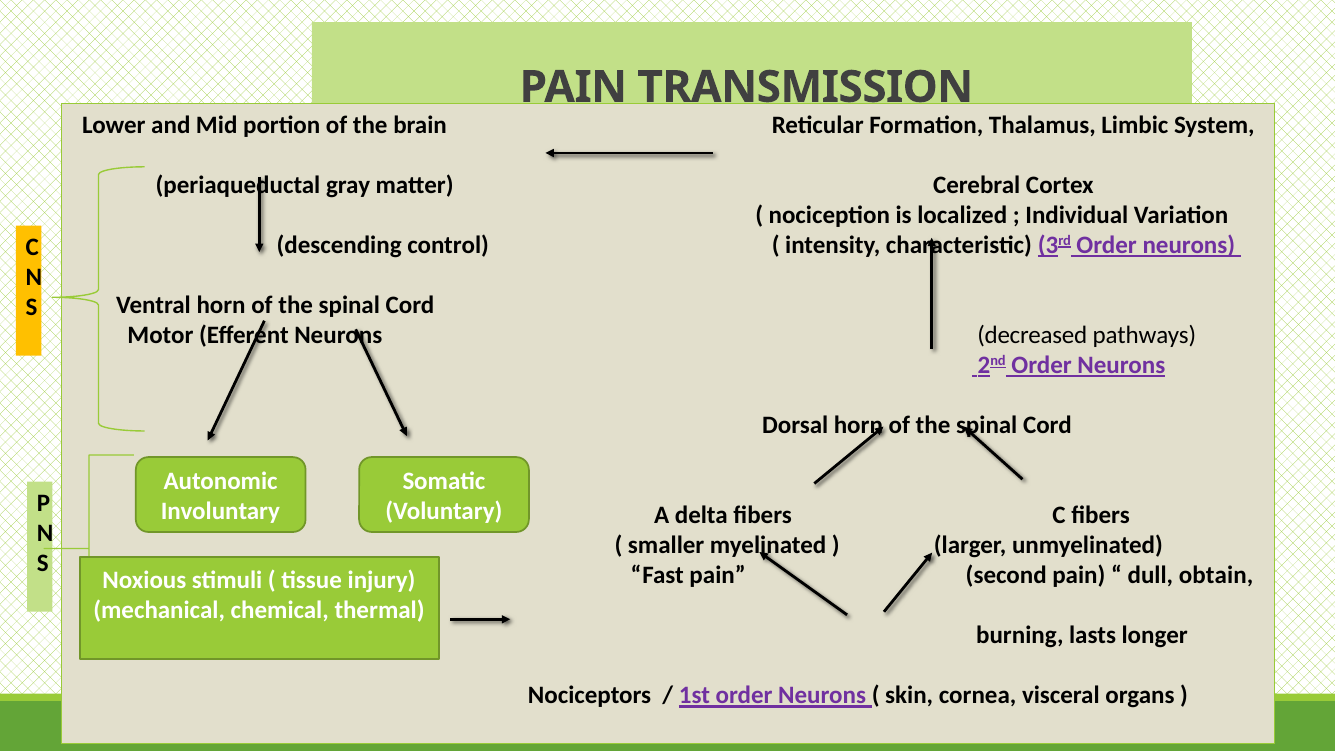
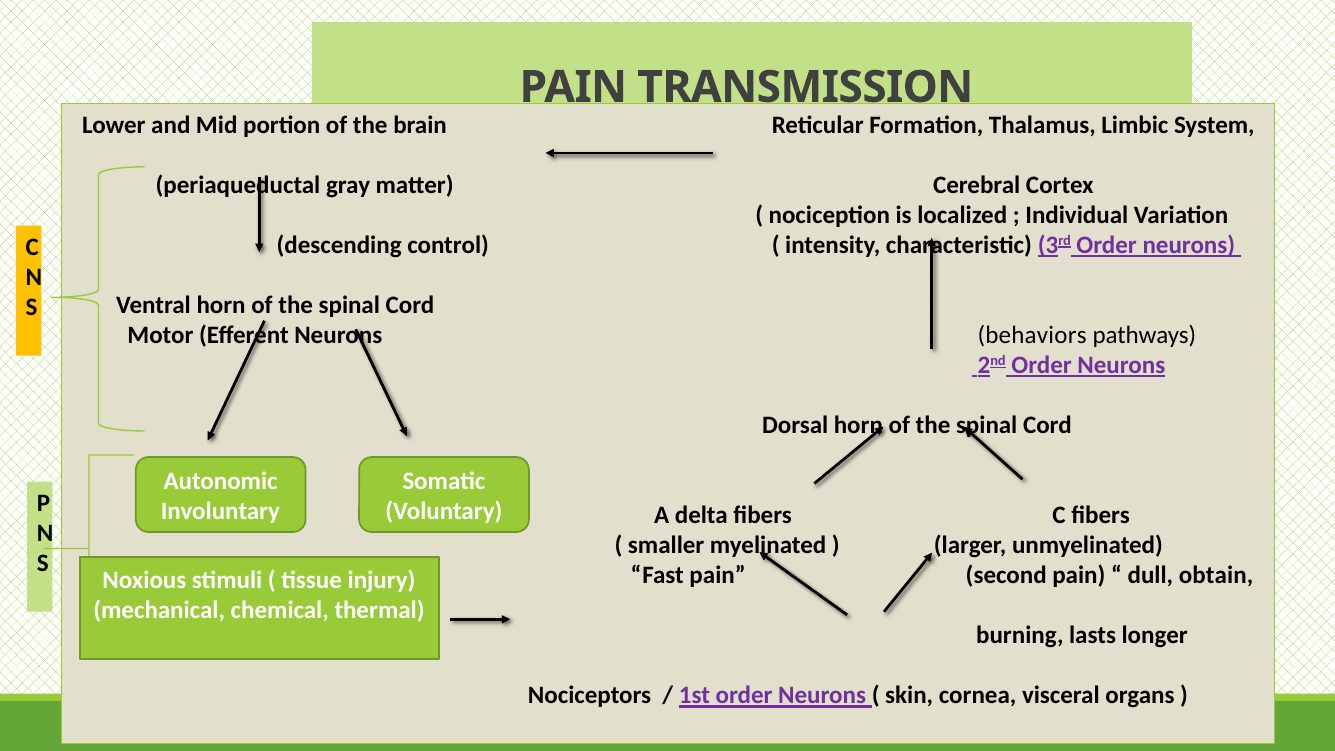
decreased: decreased -> behaviors
